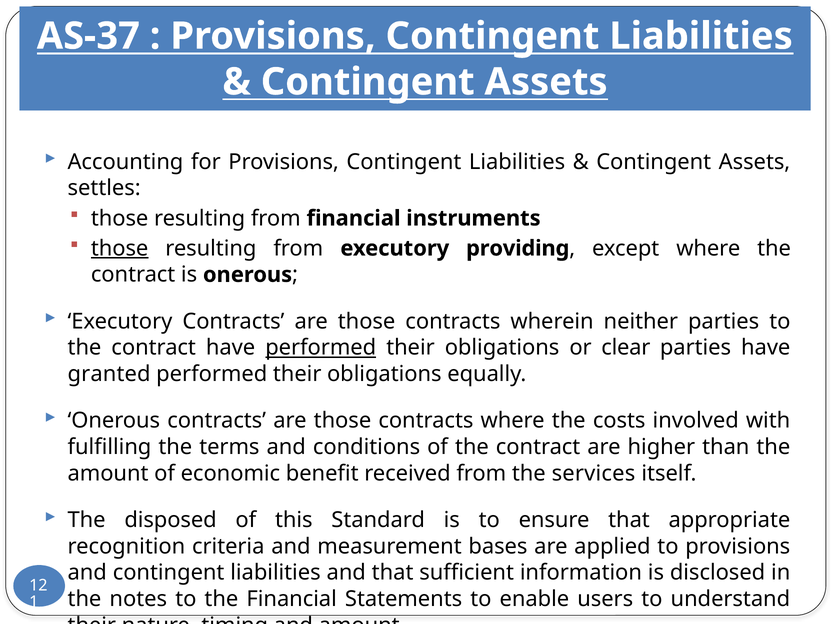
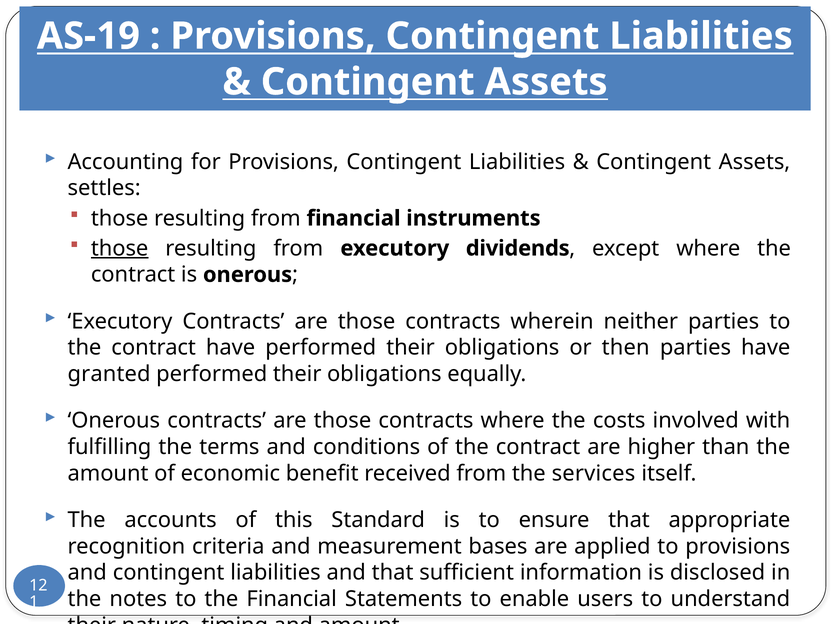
AS-37: AS-37 -> AS-19
providing: providing -> dividends
performed at (321, 348) underline: present -> none
clear: clear -> then
disposed: disposed -> accounts
